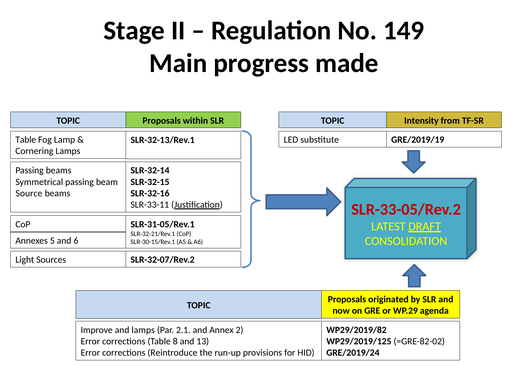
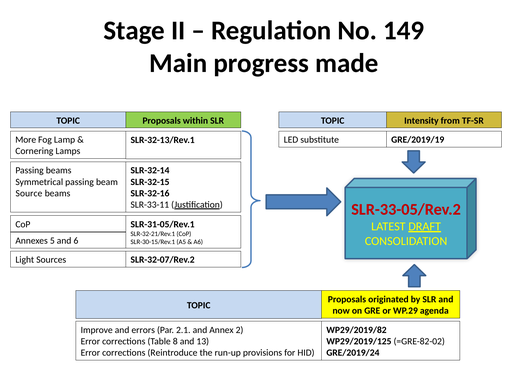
Table at (26, 140): Table -> More
and lamps: lamps -> errors
